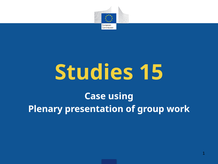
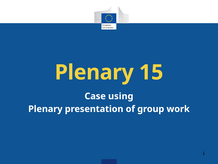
Studies at (94, 72): Studies -> Plenary
